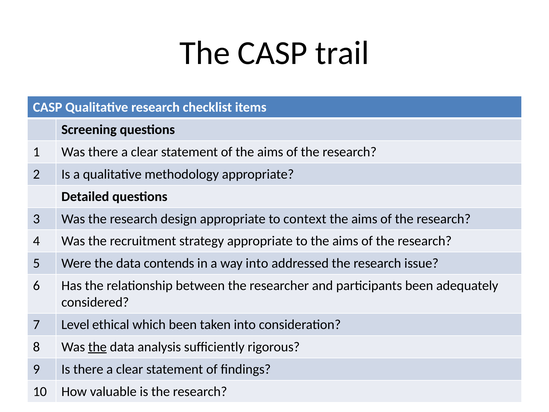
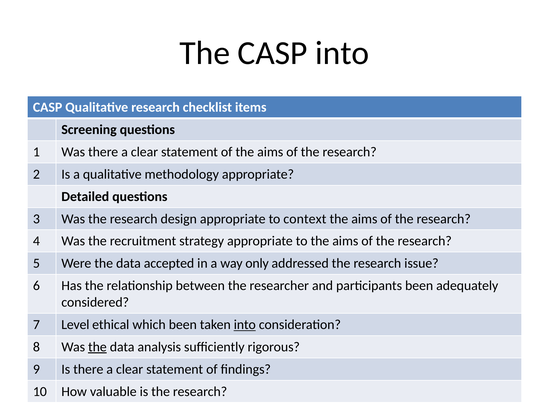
CASP trail: trail -> into
contends: contends -> accepted
way into: into -> only
into at (245, 324) underline: none -> present
